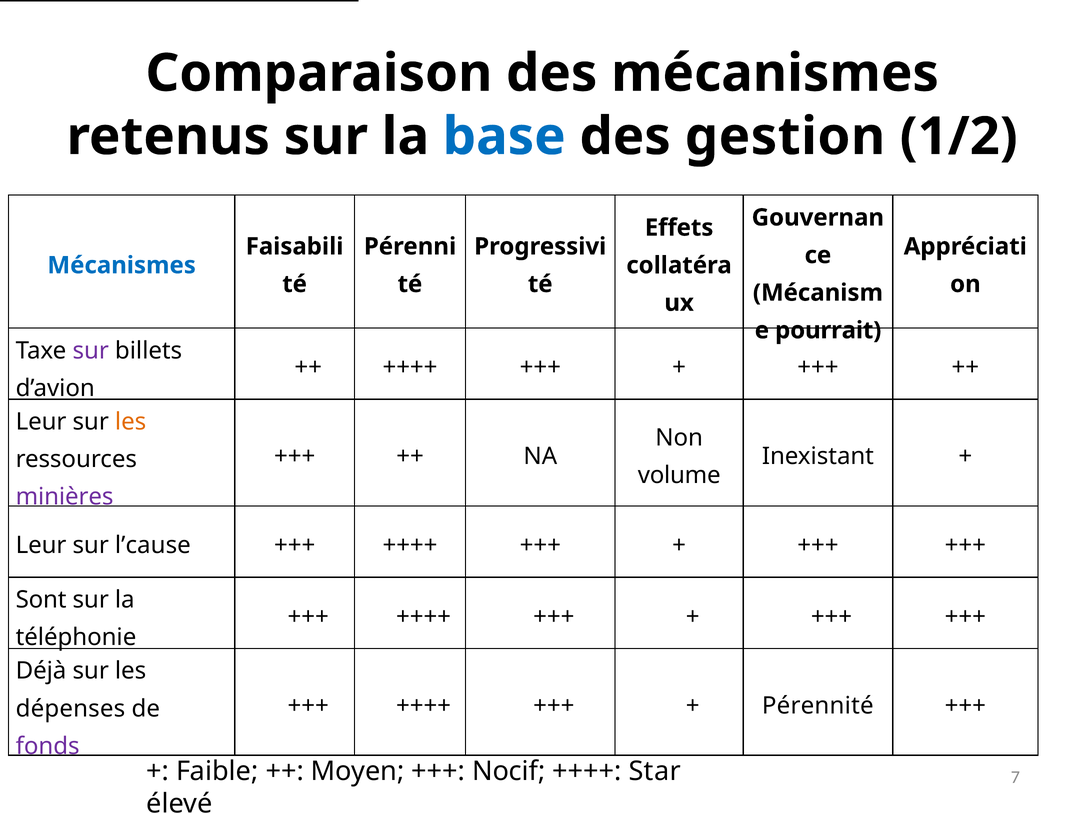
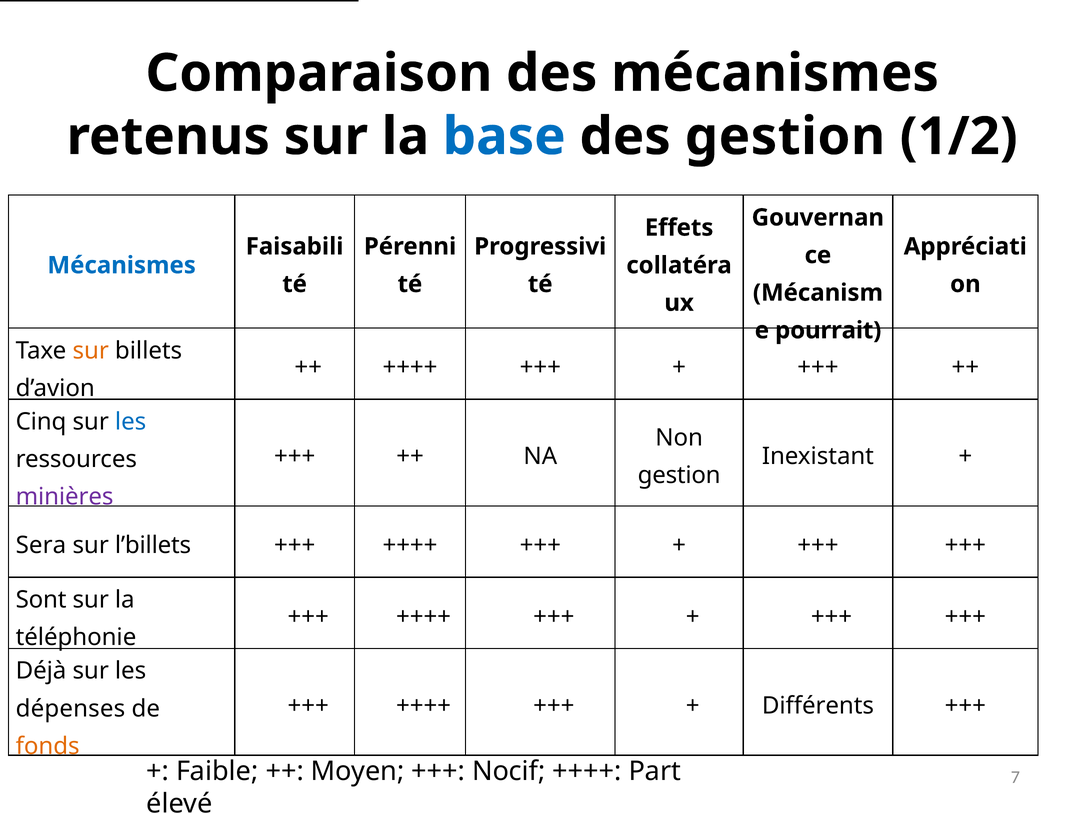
sur at (91, 350) colour: purple -> orange
Leur at (41, 422): Leur -> Cinq
les at (131, 422) colour: orange -> blue
volume at (679, 475): volume -> gestion
Leur at (41, 545): Leur -> Sera
l’cause: l’cause -> l’billets
Pérennité: Pérennité -> Différents
fonds colour: purple -> orange
Star: Star -> Part
